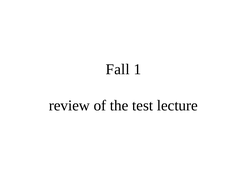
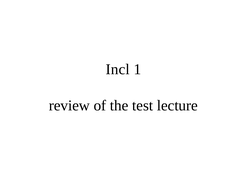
Fall: Fall -> Incl
